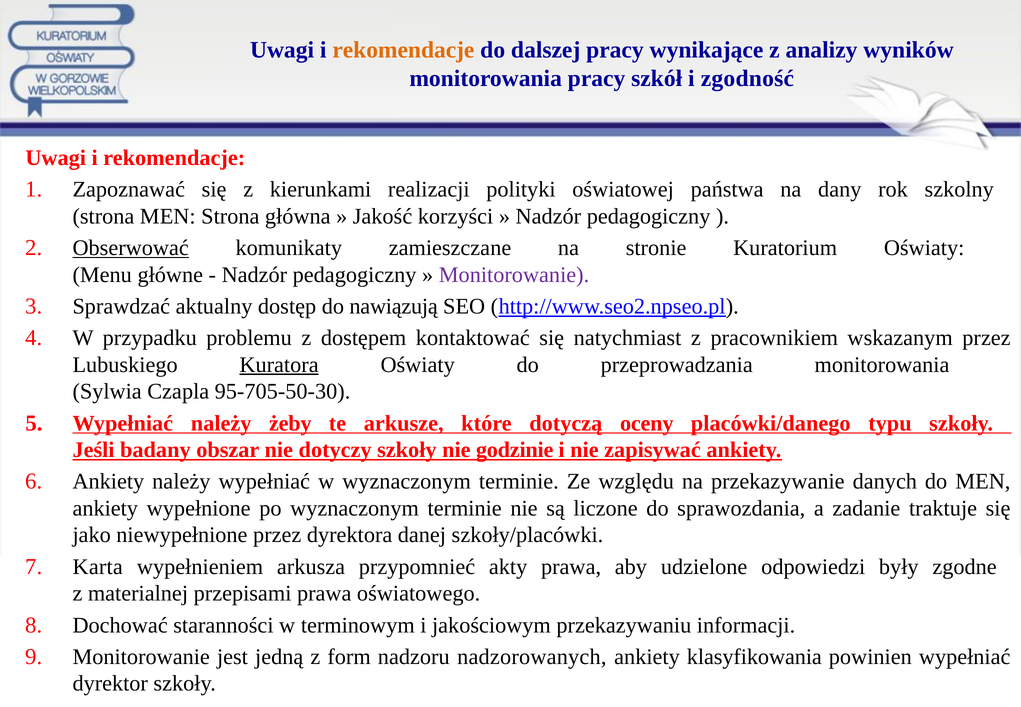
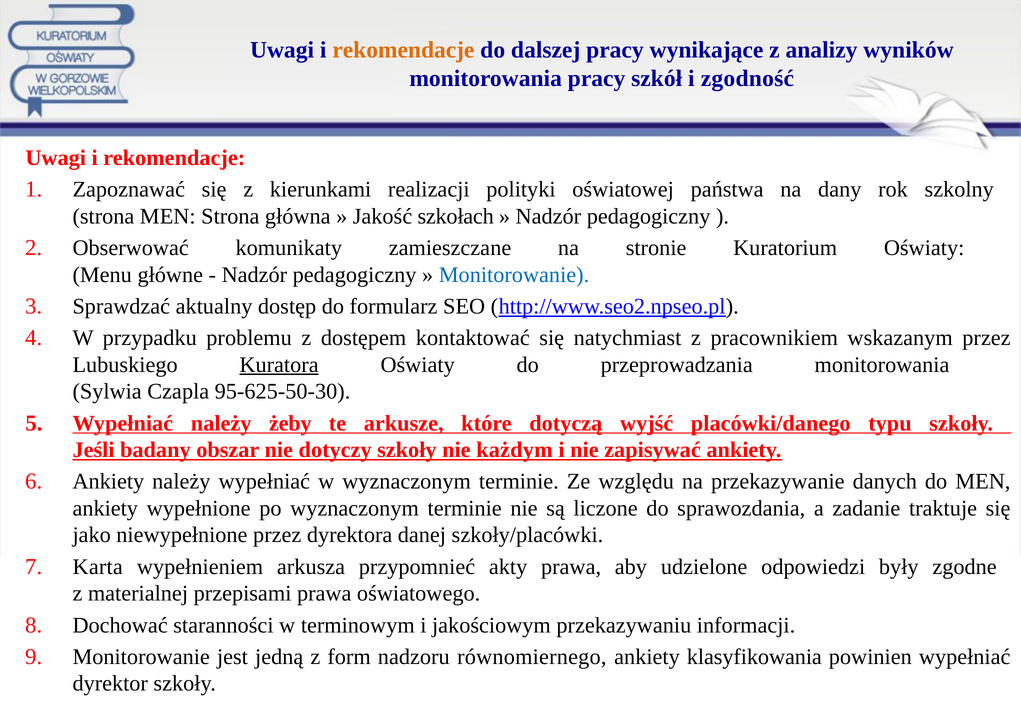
korzyści: korzyści -> szkołach
Obserwować underline: present -> none
Monitorowanie at (514, 275) colour: purple -> blue
nawiązują: nawiązują -> formularz
95-705-50-30: 95-705-50-30 -> 95-625-50-30
oceny: oceny -> wyjść
godzinie: godzinie -> każdym
nadzorowanych: nadzorowanych -> równomiernego
